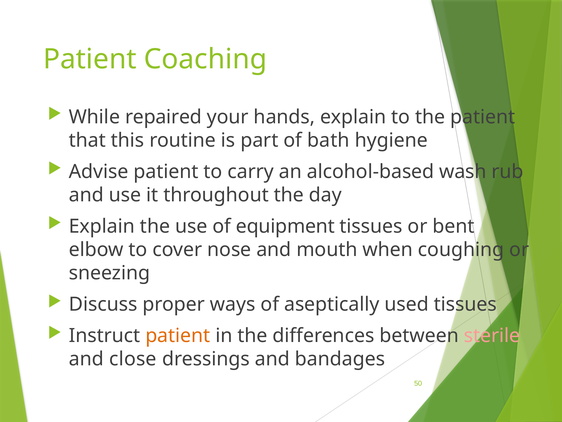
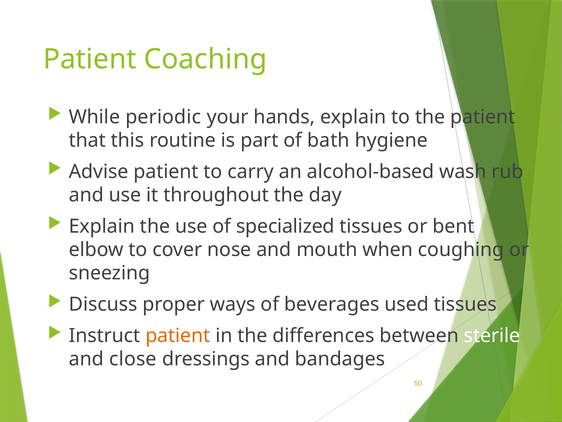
repaired: repaired -> periodic
equipment: equipment -> specialized
aseptically: aseptically -> beverages
sterile colour: pink -> white
